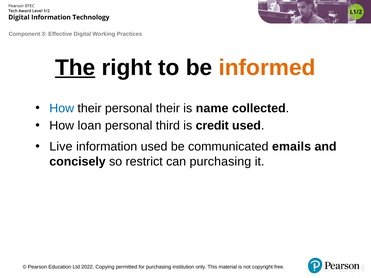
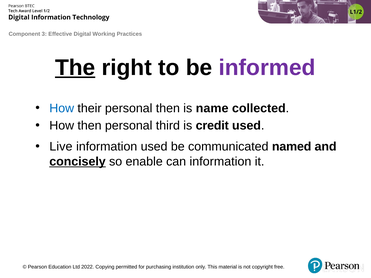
informed colour: orange -> purple
personal their: their -> then
How loan: loan -> then
emails: emails -> named
concisely underline: none -> present
restrict: restrict -> enable
can purchasing: purchasing -> information
